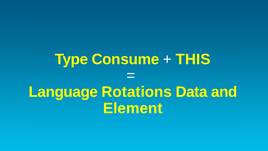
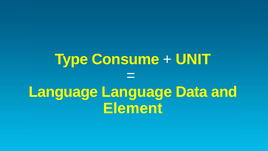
THIS: THIS -> UNIT
Language Rotations: Rotations -> Language
